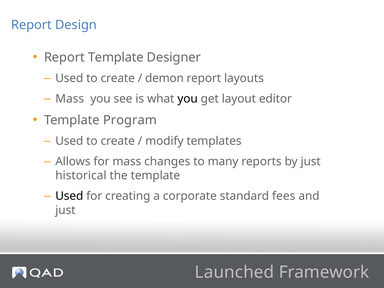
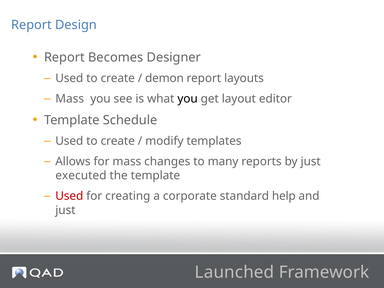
Report Template: Template -> Becomes
Program: Program -> Schedule
historical: historical -> executed
Used at (69, 196) colour: black -> red
fees: fees -> help
